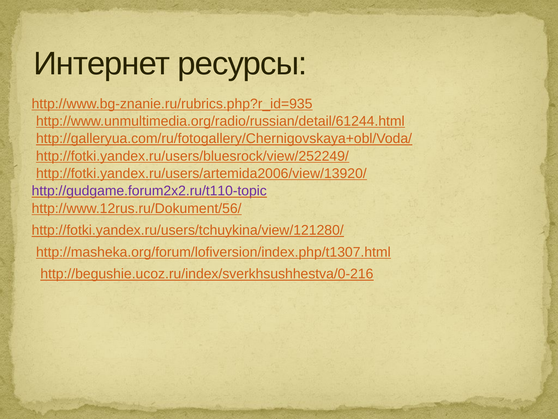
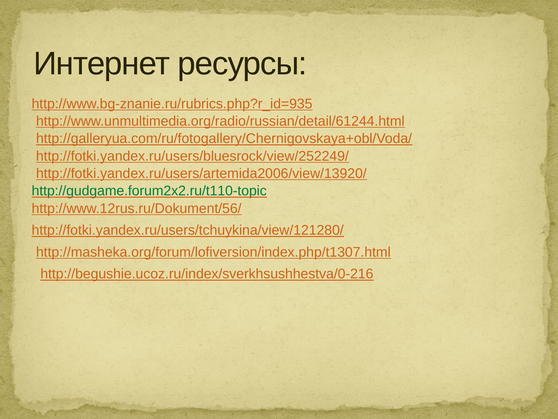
http://gudgame.forum2x2.ru/t110-topic colour: purple -> green
